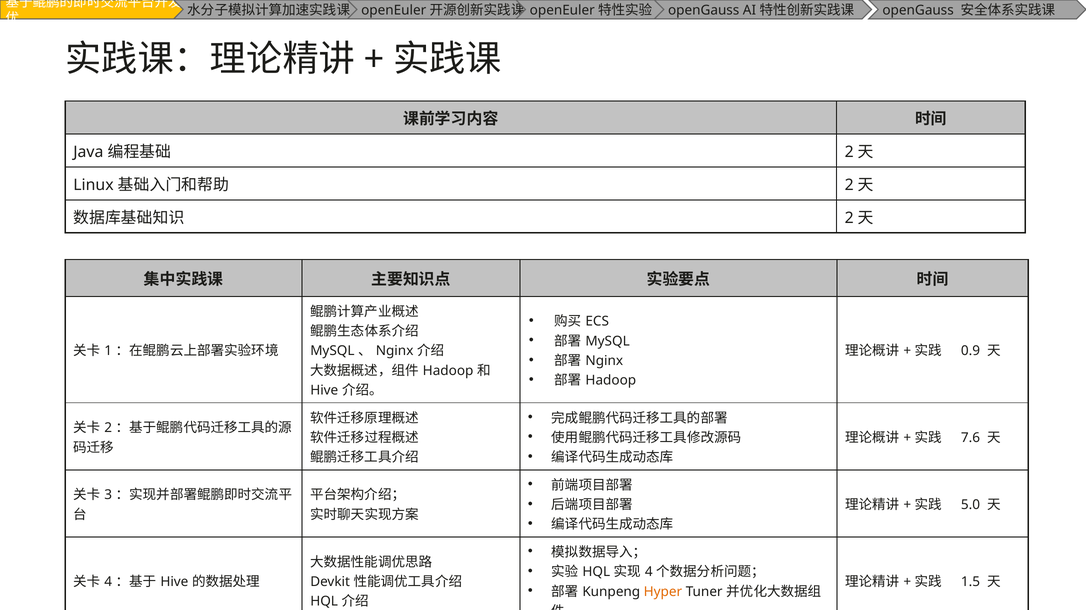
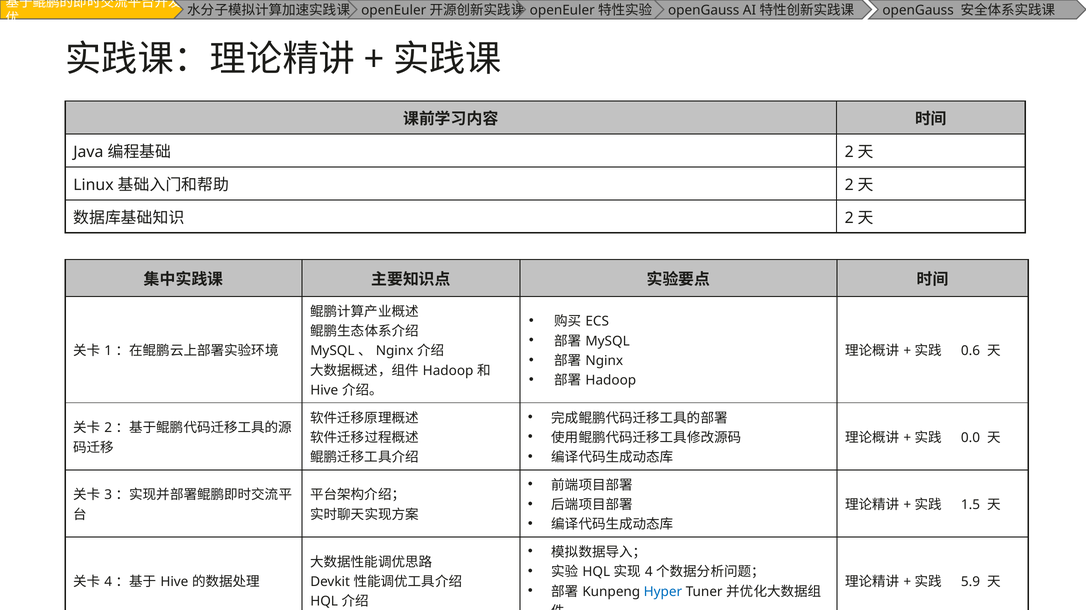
0.9: 0.9 -> 0.6
7.6: 7.6 -> 0.0
5.0: 5.0 -> 1.5
1.5: 1.5 -> 5.9
Hyper colour: orange -> blue
